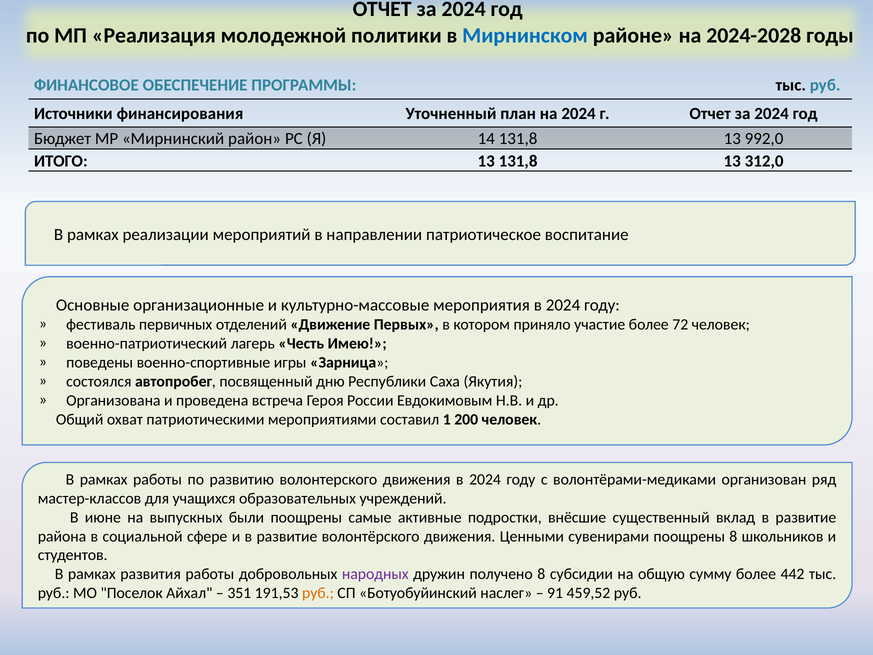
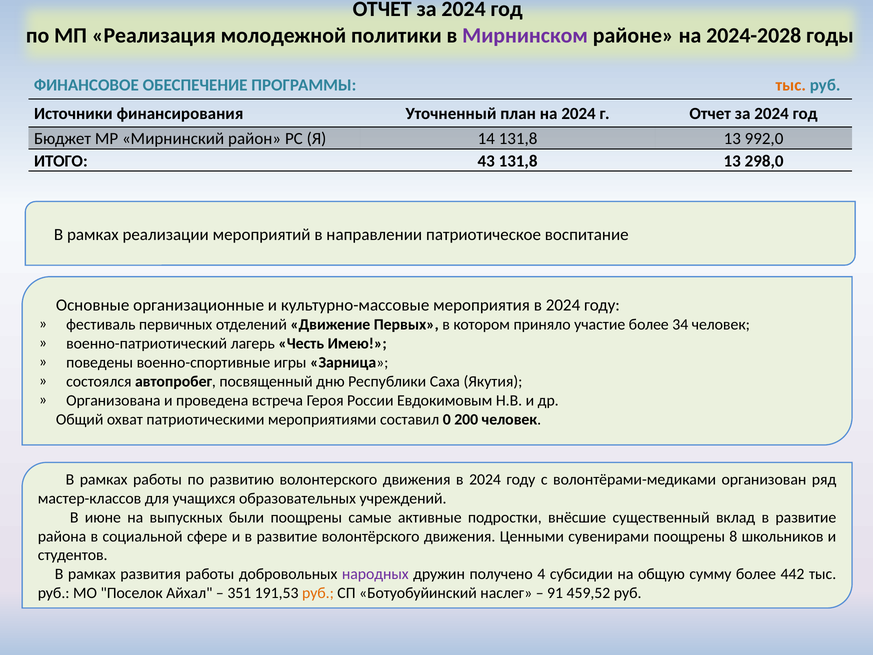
Мирнинском colour: blue -> purple
тыс at (791, 85) colour: black -> orange
ИТОГО 13: 13 -> 43
312,0: 312,0 -> 298,0
72: 72 -> 34
1: 1 -> 0
получено 8: 8 -> 4
